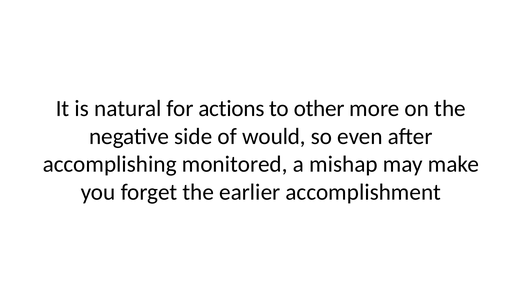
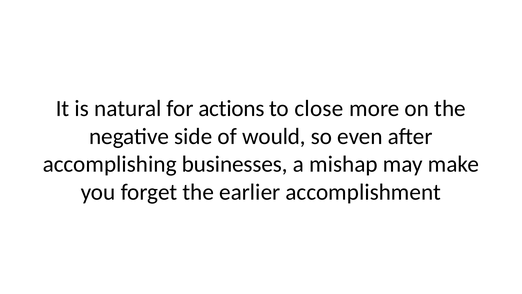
other: other -> close
monitored: monitored -> businesses
